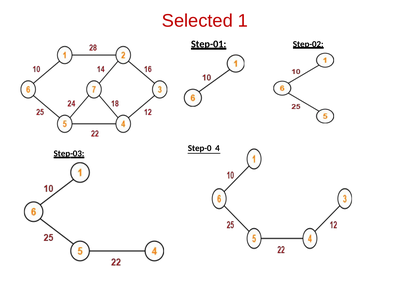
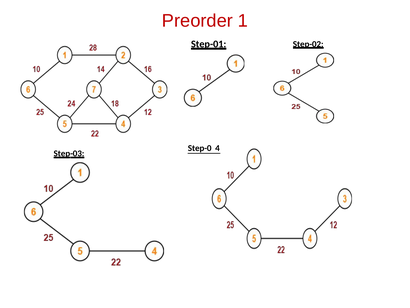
Selected: Selected -> Preorder
